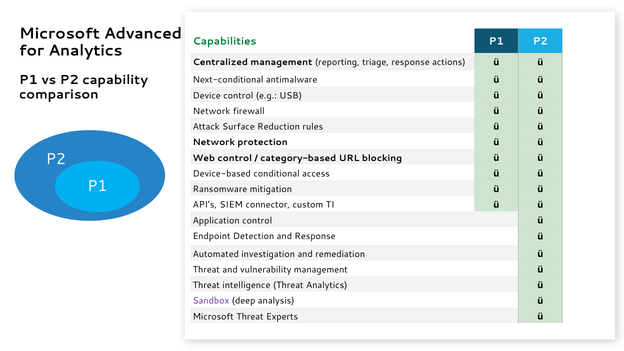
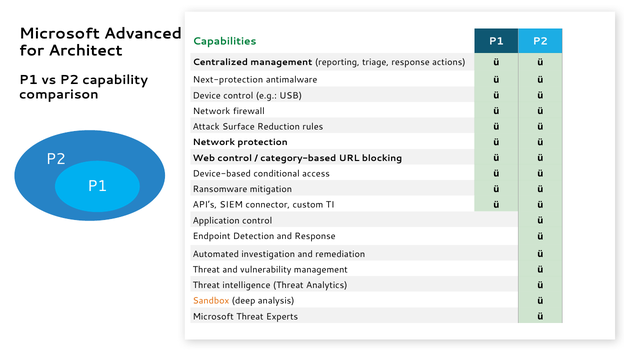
for Analytics: Analytics -> Architect
Next-conditional: Next-conditional -> Next-protection
Sandbox colour: purple -> orange
